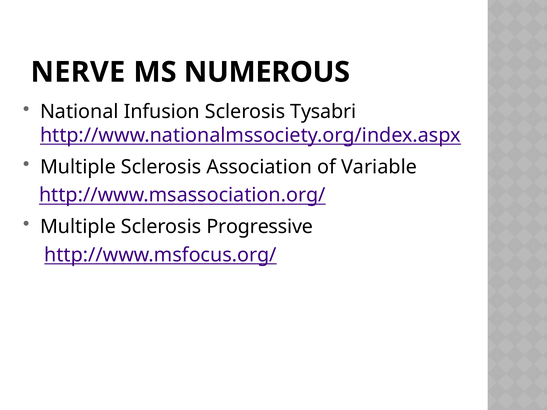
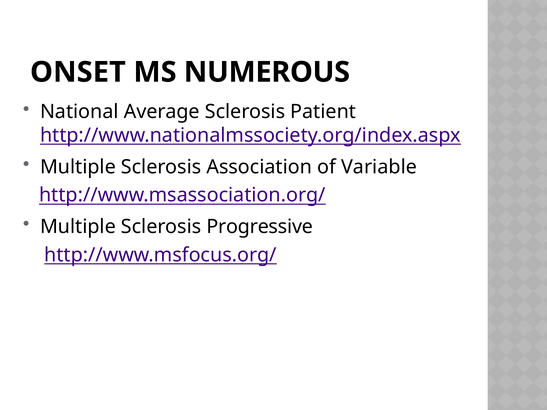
NERVE: NERVE -> ONSET
Infusion: Infusion -> Average
Tysabri: Tysabri -> Patient
